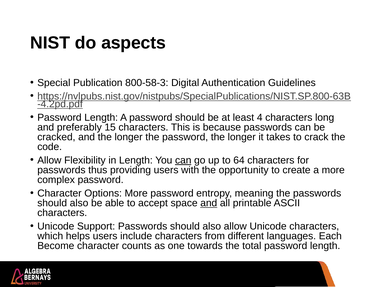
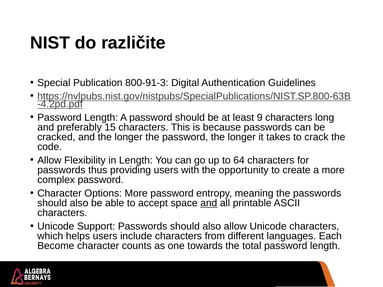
aspects: aspects -> različite
800-58-3: 800-58-3 -> 800-91-3
4: 4 -> 9
can at (183, 160) underline: present -> none
